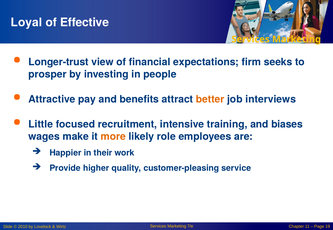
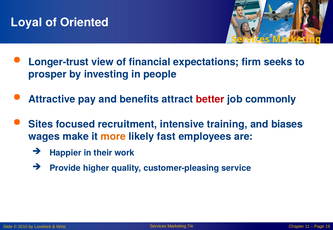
Effective: Effective -> Oriented
better colour: orange -> red
interviews: interviews -> commonly
Little: Little -> Sites
role: role -> fast
